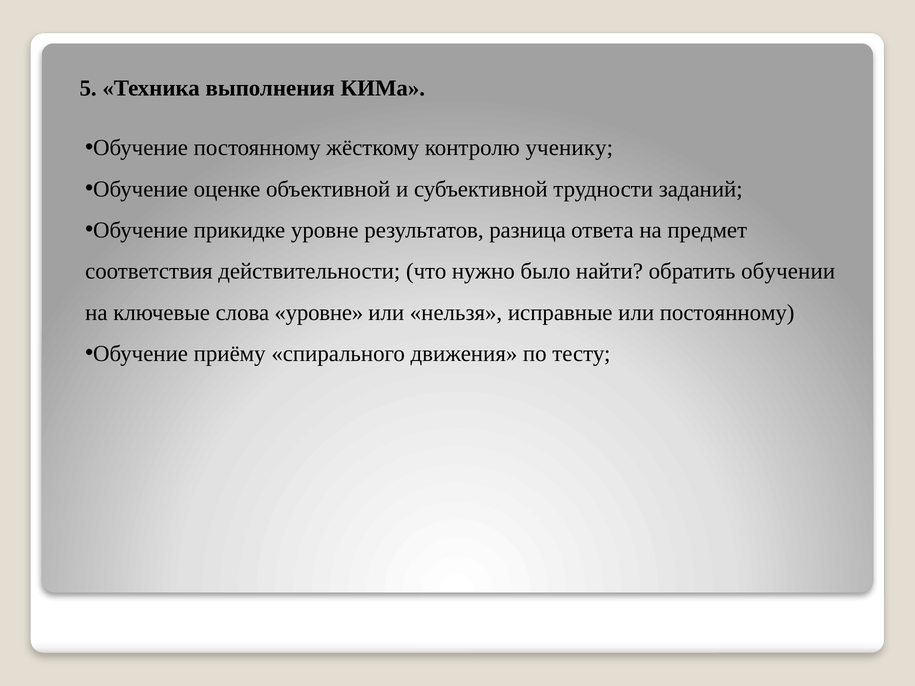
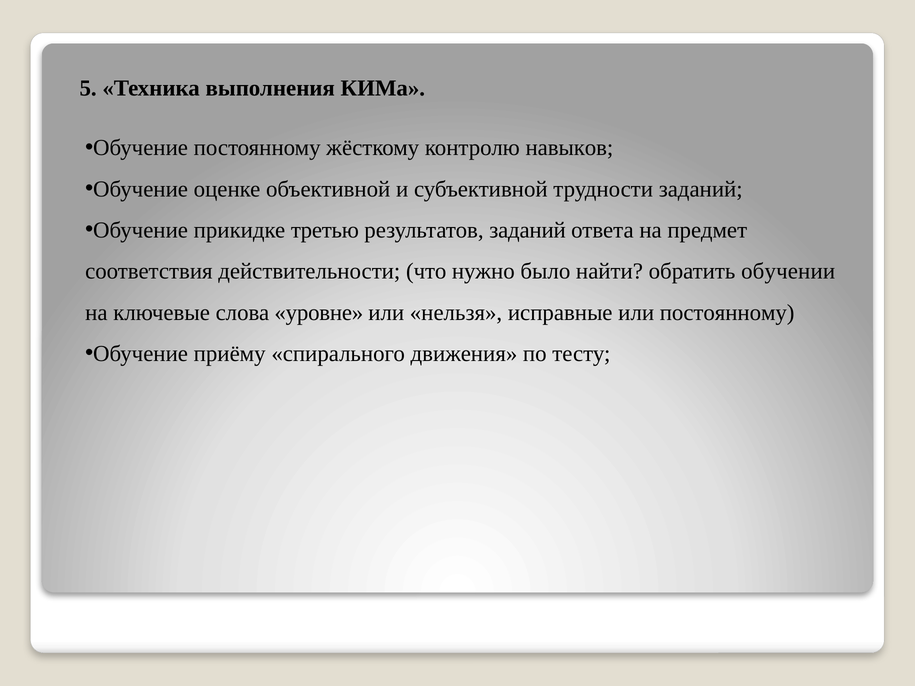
ученику: ученику -> навыков
прикидке уровне: уровне -> третью
результатов разница: разница -> заданий
